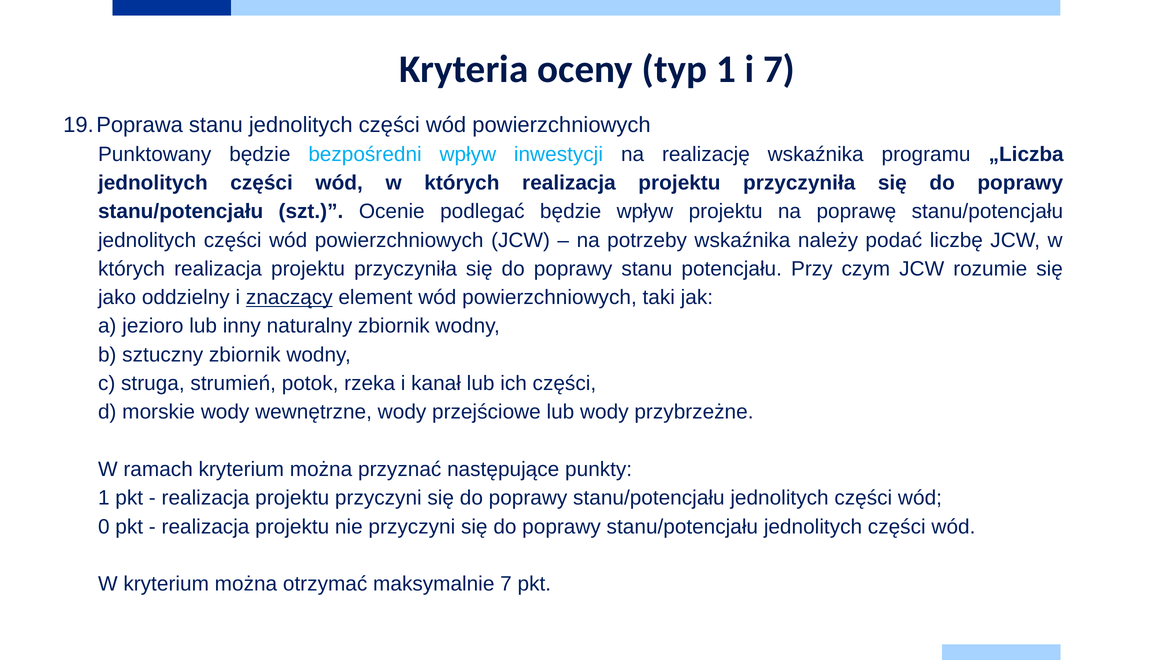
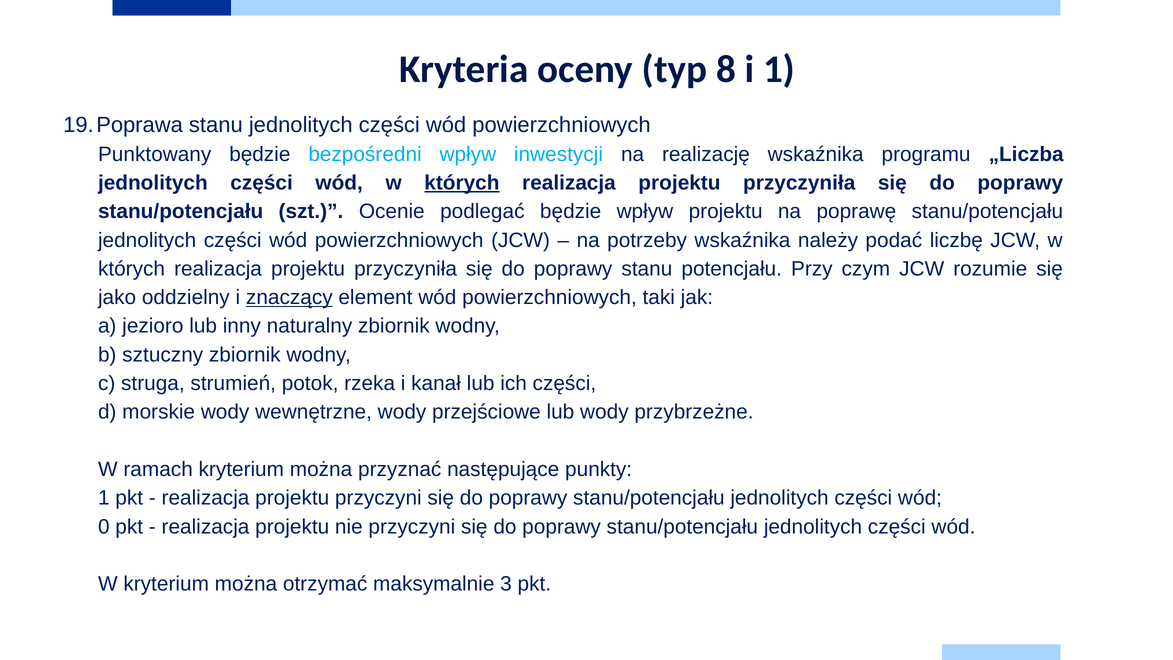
typ 1: 1 -> 8
i 7: 7 -> 1
których at (462, 183) underline: none -> present
maksymalnie 7: 7 -> 3
